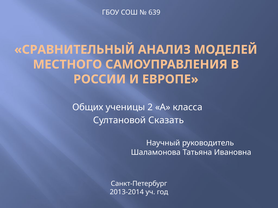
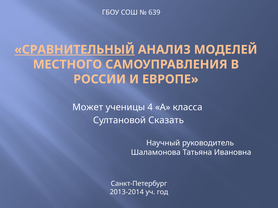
СРАВНИТЕЛЬНЫЙ underline: none -> present
Общих: Общих -> Может
2: 2 -> 4
